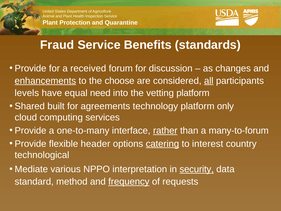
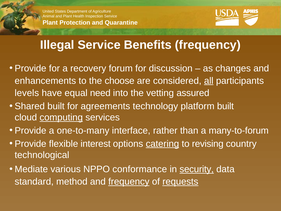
Fraud: Fraud -> Illegal
Benefits standards: standards -> frequency
received: received -> recovery
enhancements underline: present -> none
vetting platform: platform -> assured
platform only: only -> built
computing underline: none -> present
rather underline: present -> none
header: header -> interest
interest: interest -> revising
interpretation: interpretation -> conformance
requests underline: none -> present
